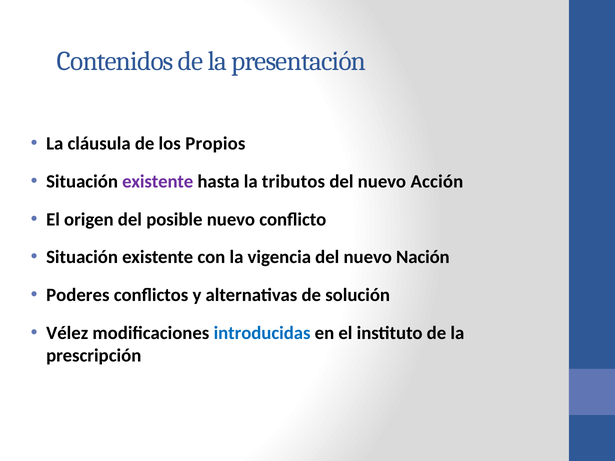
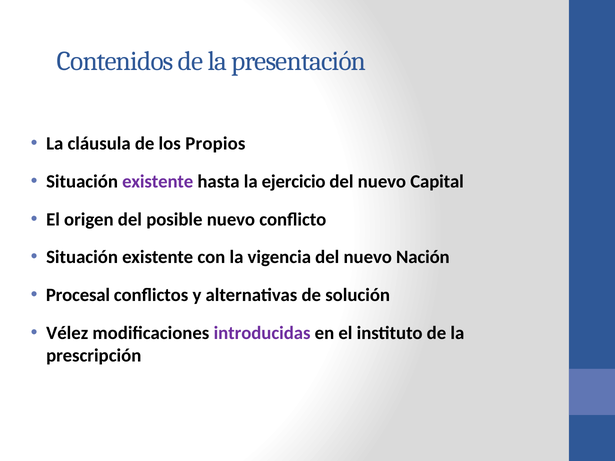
tributos: tributos -> ejercicio
Acción: Acción -> Capital
Poderes: Poderes -> Procesal
introducidas colour: blue -> purple
